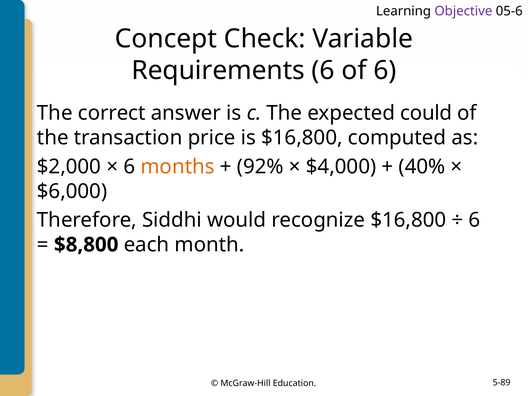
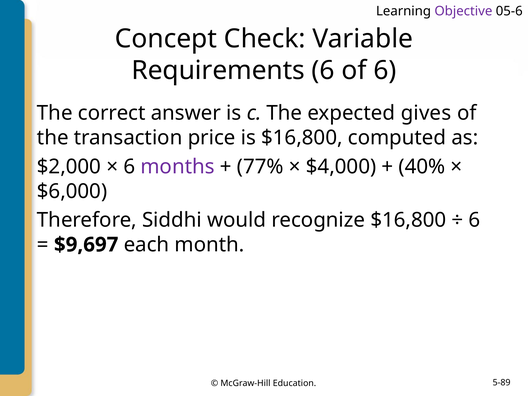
could: could -> gives
months colour: orange -> purple
92%: 92% -> 77%
$8,800: $8,800 -> $9,697
